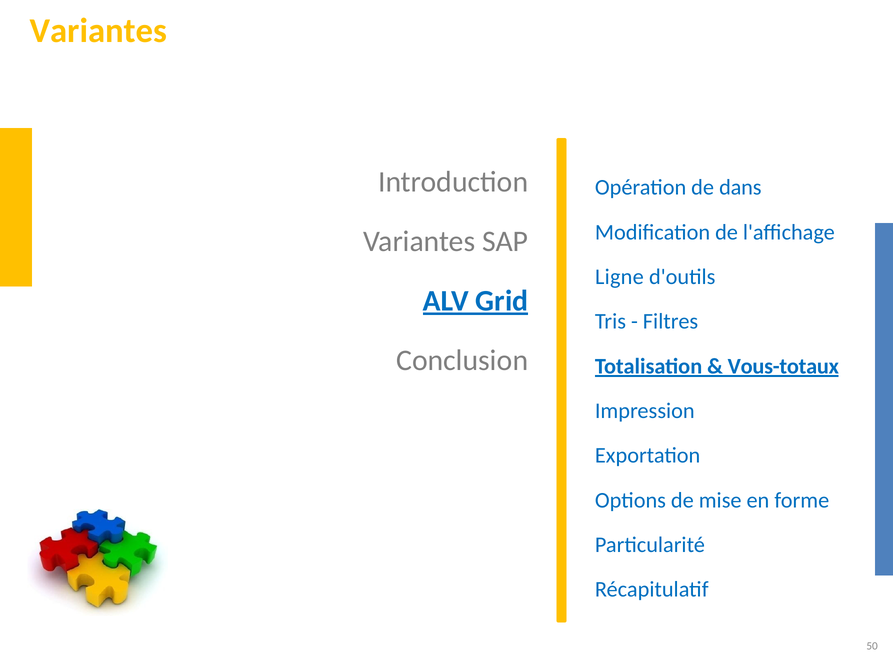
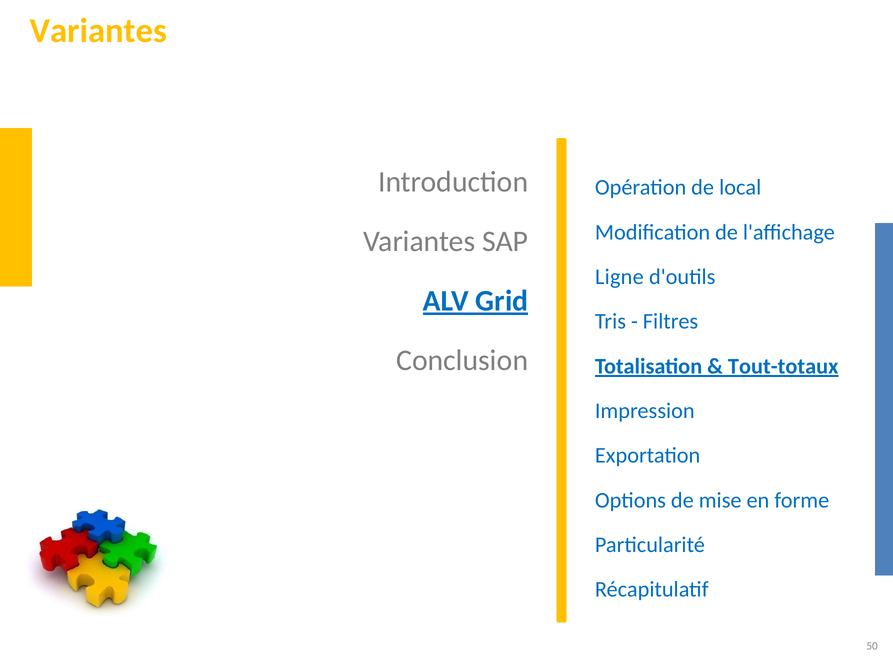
dans: dans -> local
Vous-totaux: Vous-totaux -> Tout-totaux
